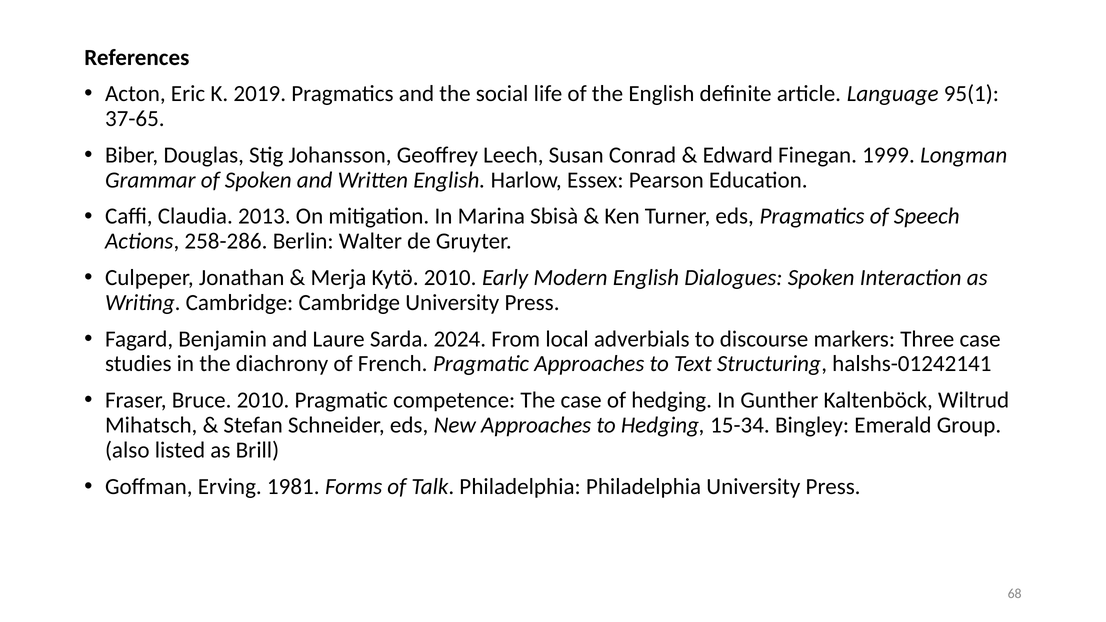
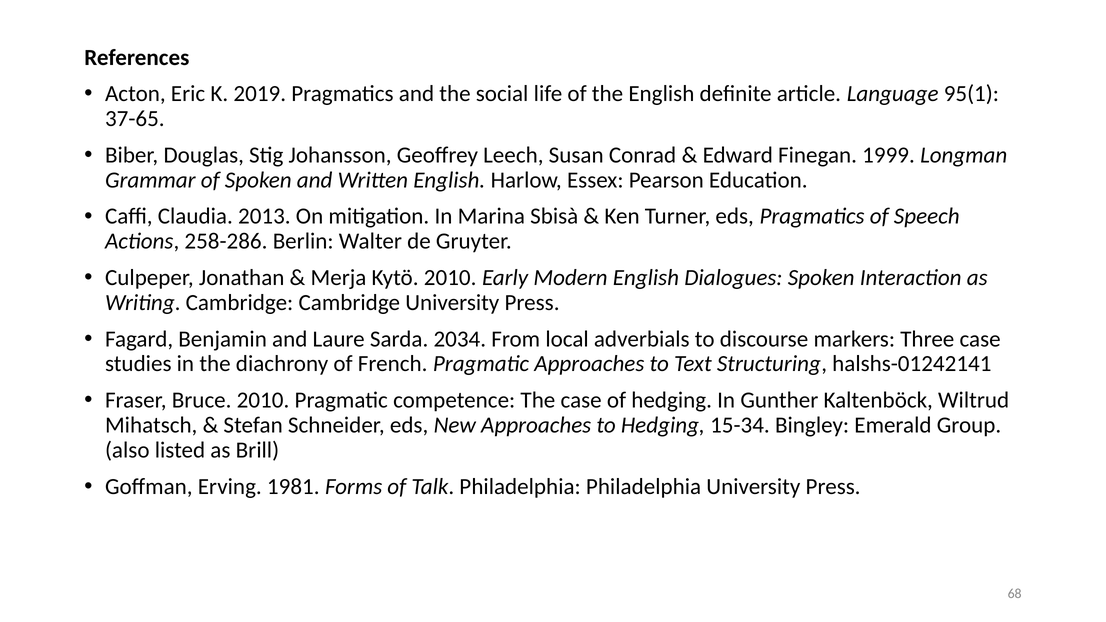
2024: 2024 -> 2034
